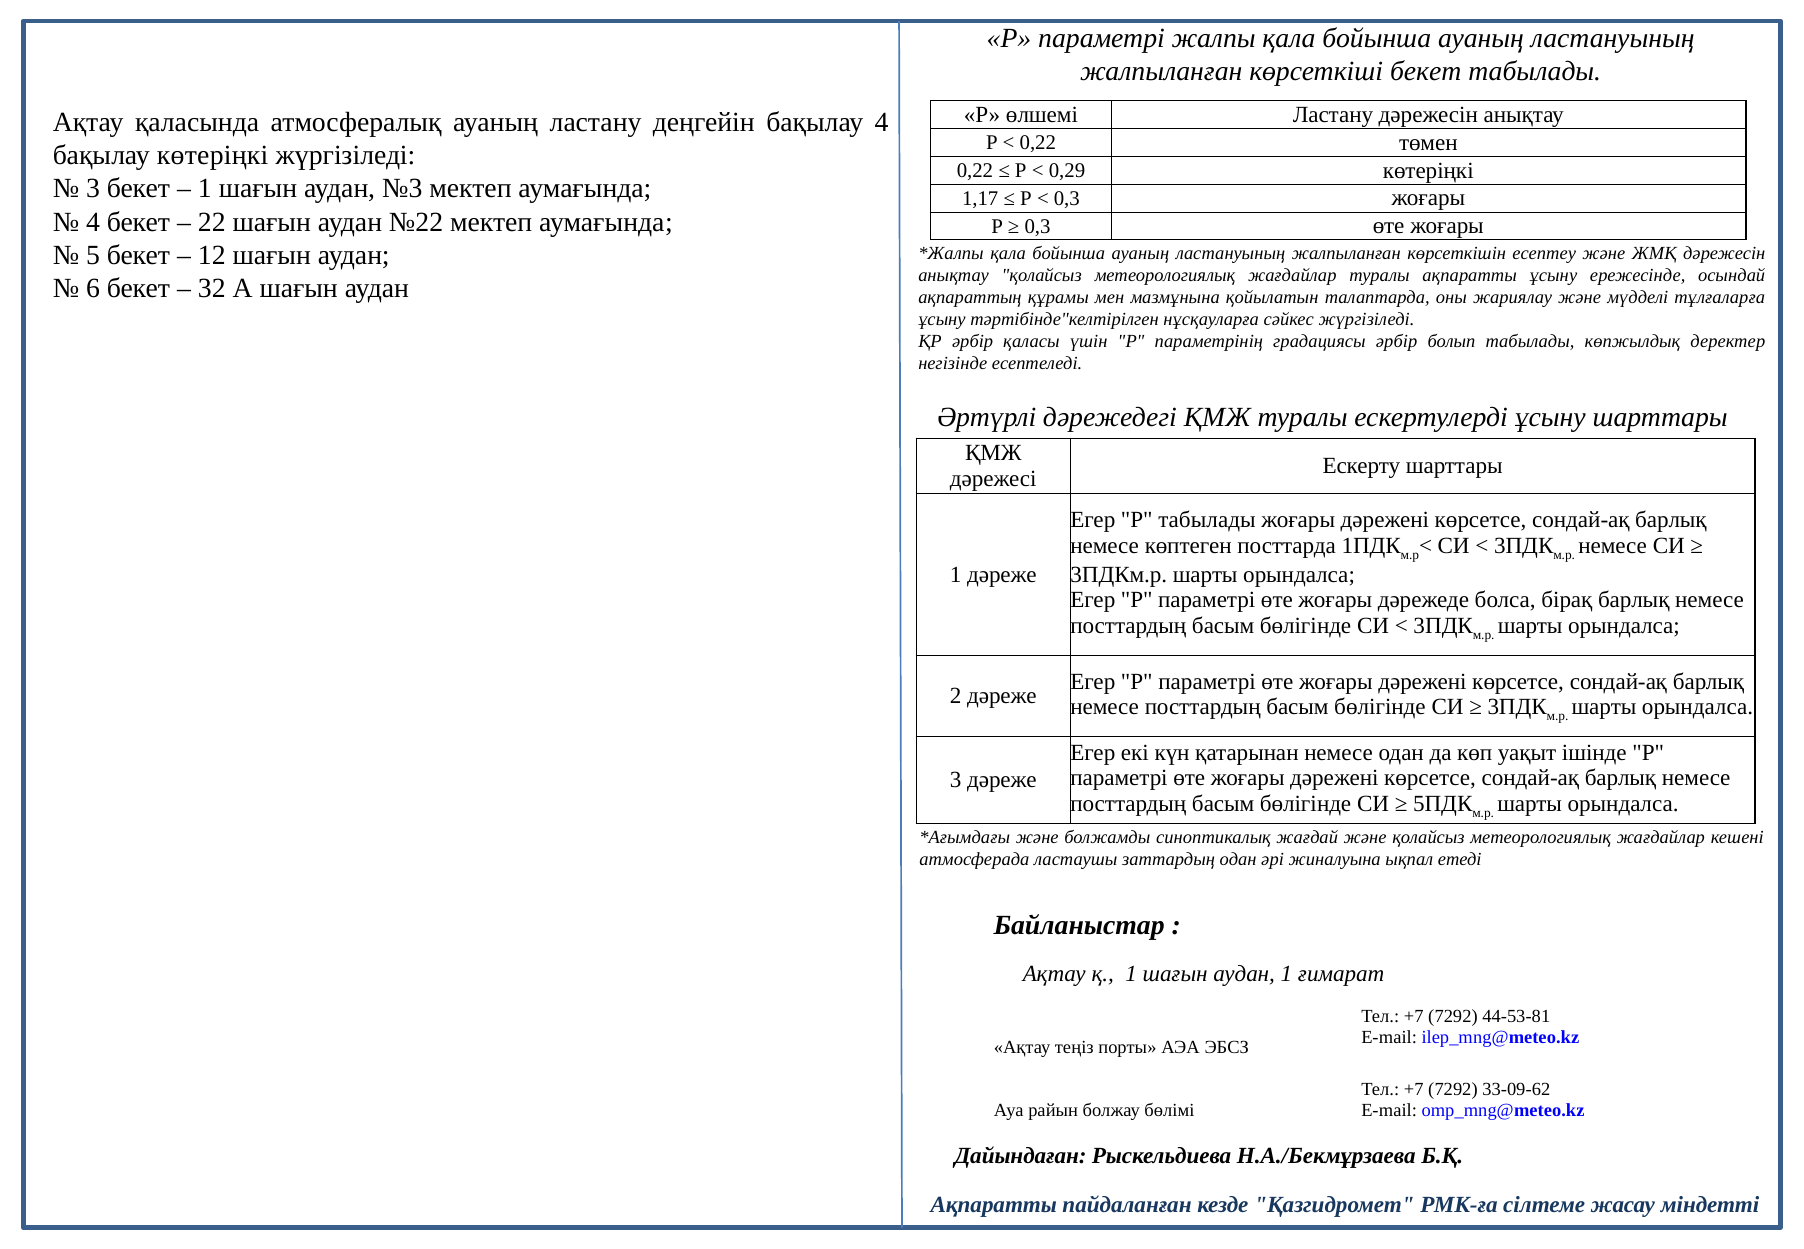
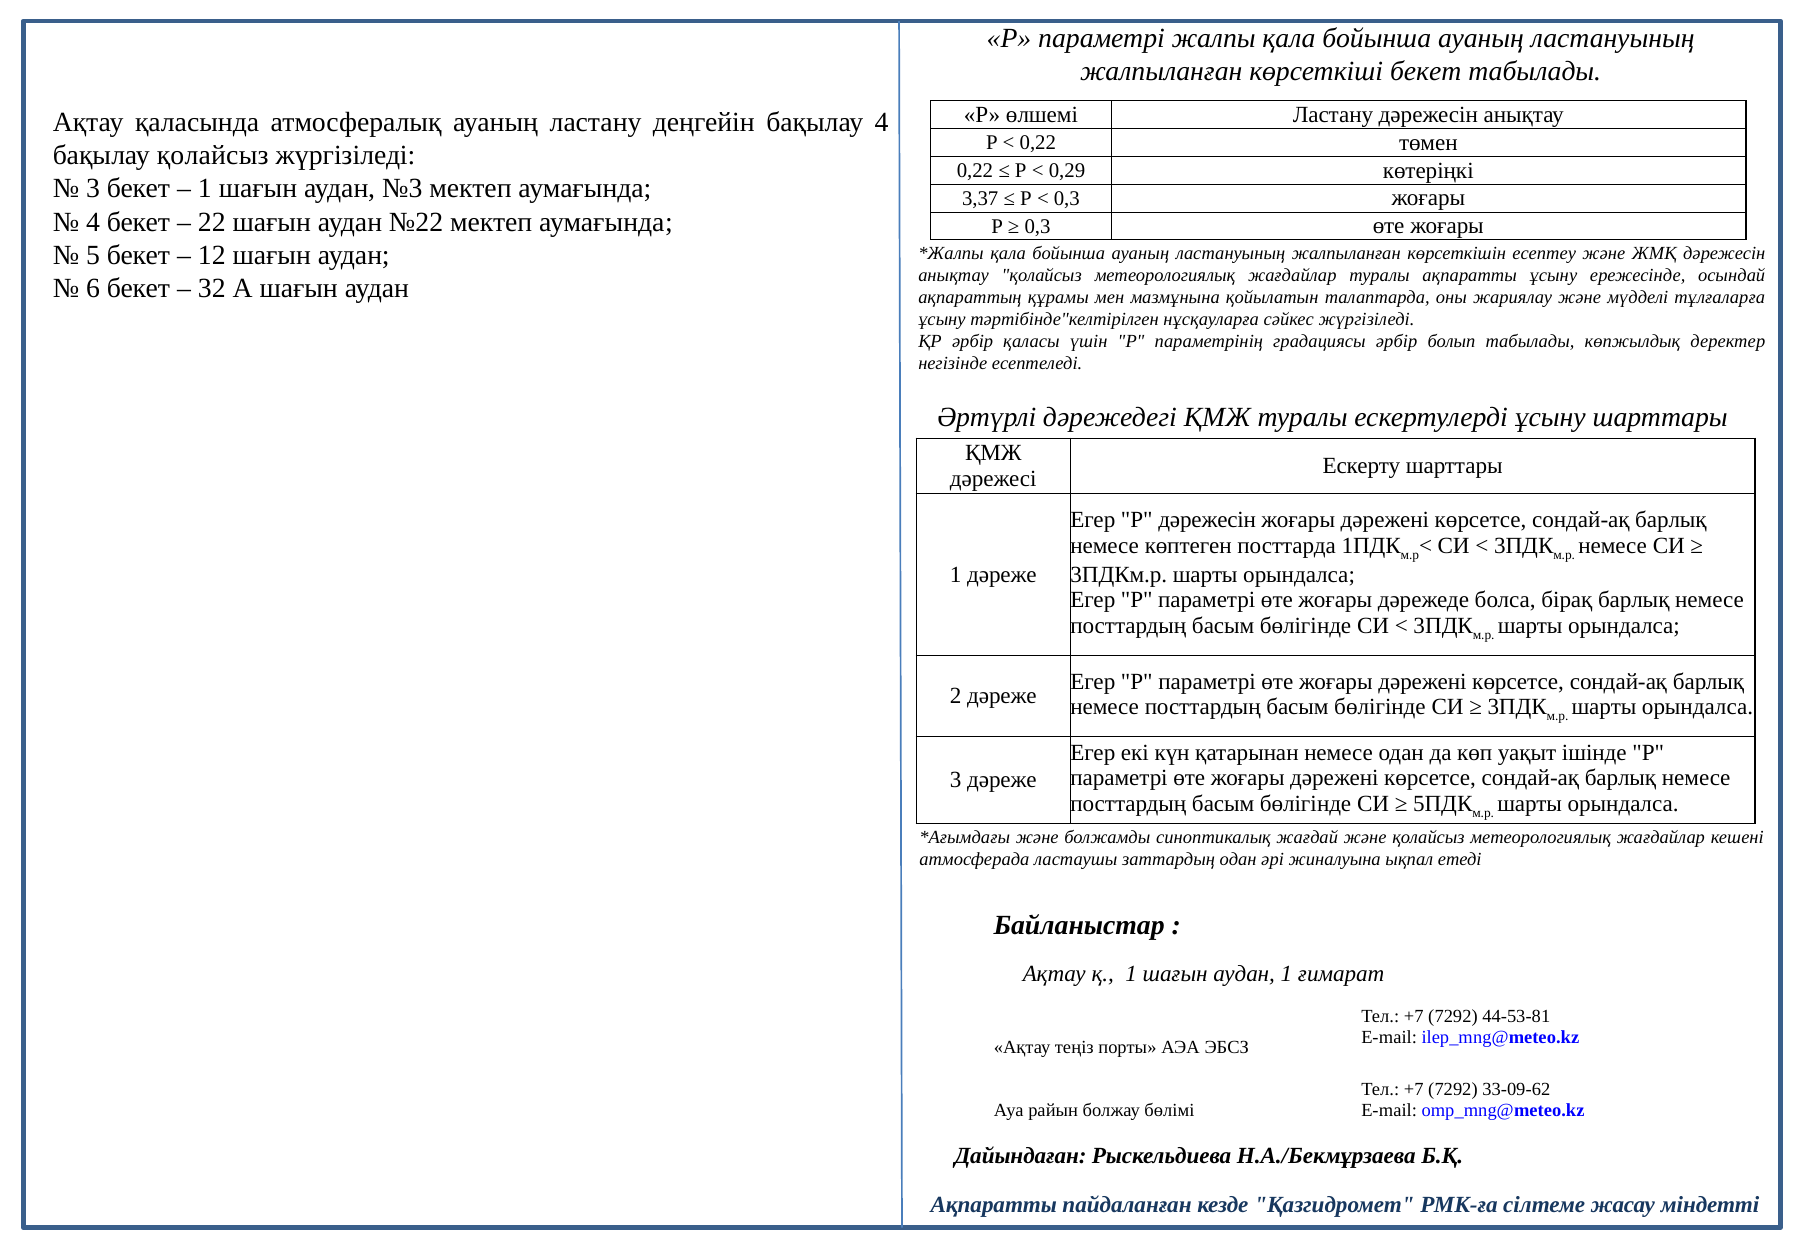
бақылау көтеріңкі: көтеріңкі -> қолайсыз
1,17: 1,17 -> 3,37
Р табылады: табылады -> дәрежесін
